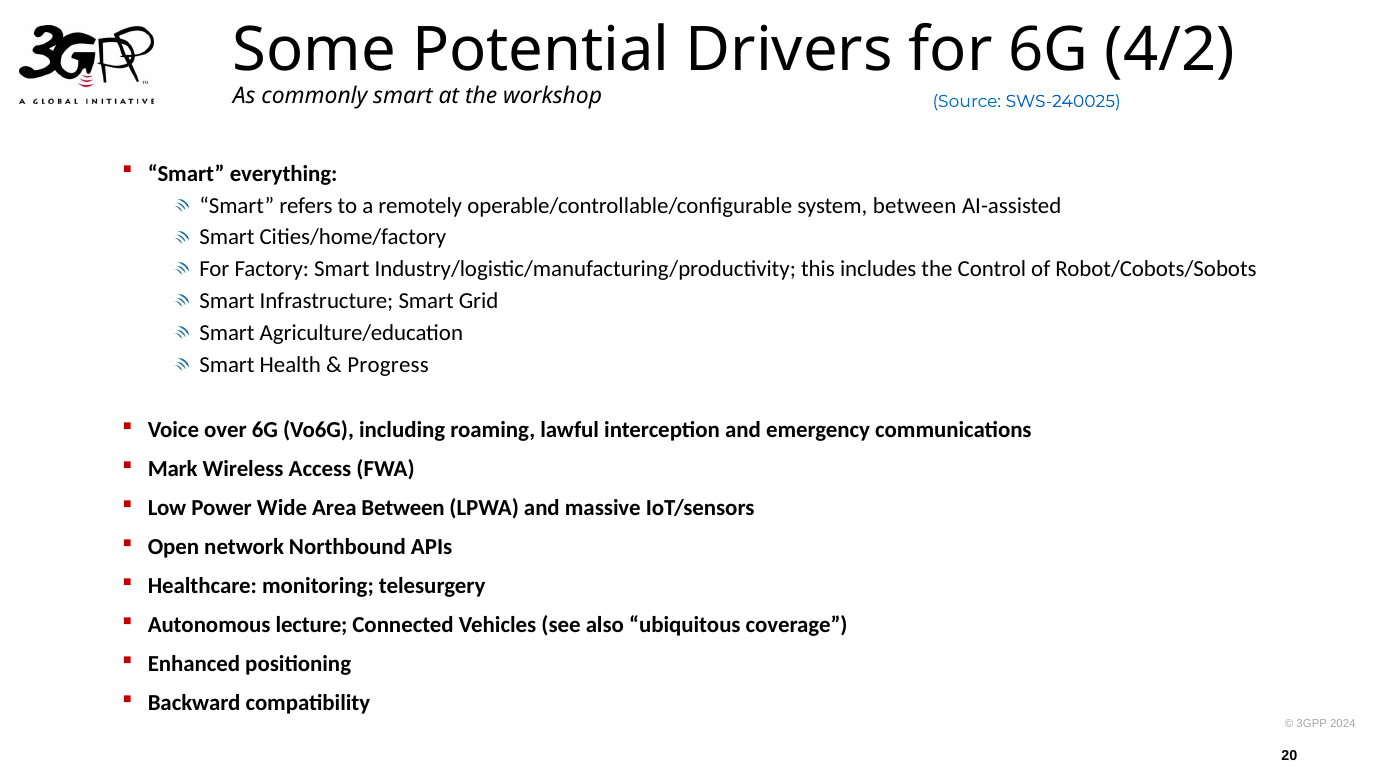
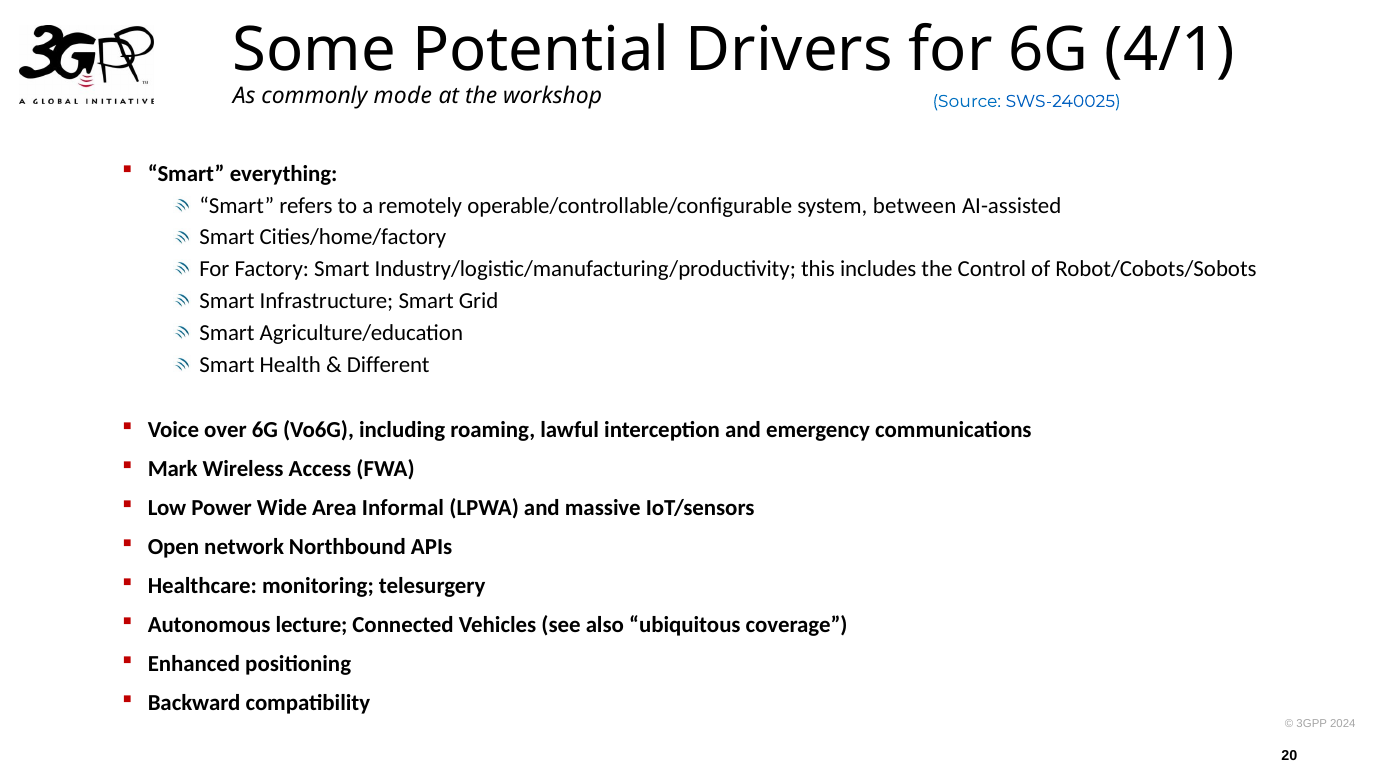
4/2: 4/2 -> 4/1
commonly smart: smart -> mode
Progress: Progress -> Different
Area Between: Between -> Informal
